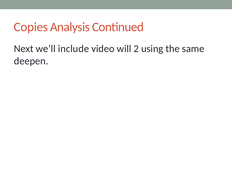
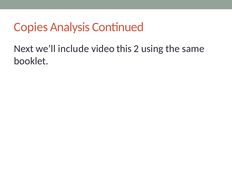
will: will -> this
deepen: deepen -> booklet
